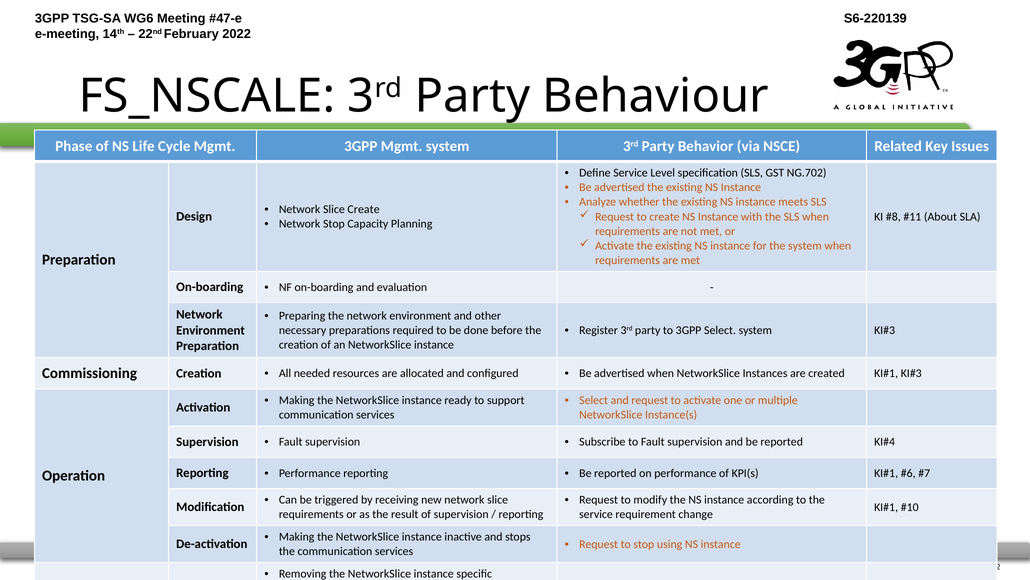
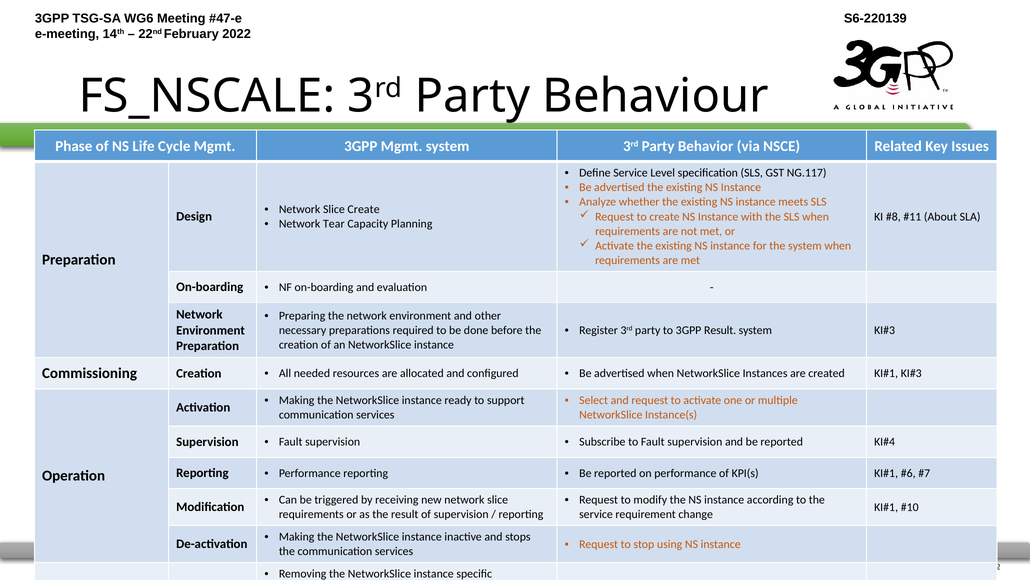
NG.702: NG.702 -> NG.117
Network Stop: Stop -> Tear
3GPP Select: Select -> Result
